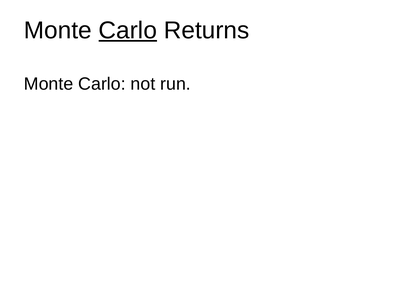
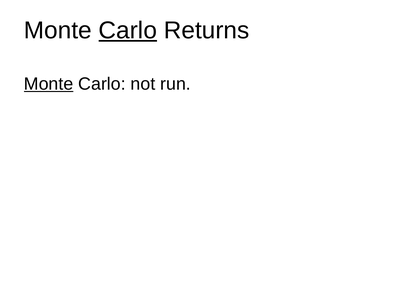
Monte at (49, 84) underline: none -> present
